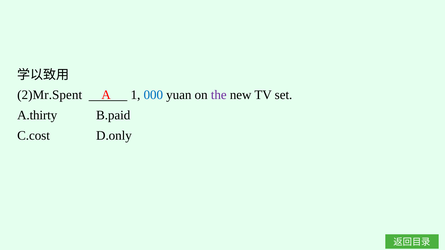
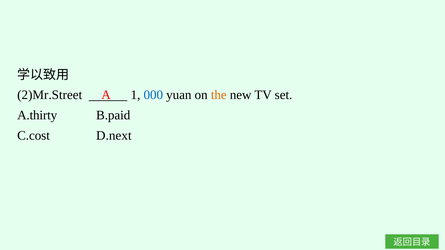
2)Mr.Spent: 2)Mr.Spent -> 2)Mr.Street
the colour: purple -> orange
D.only: D.only -> D.next
